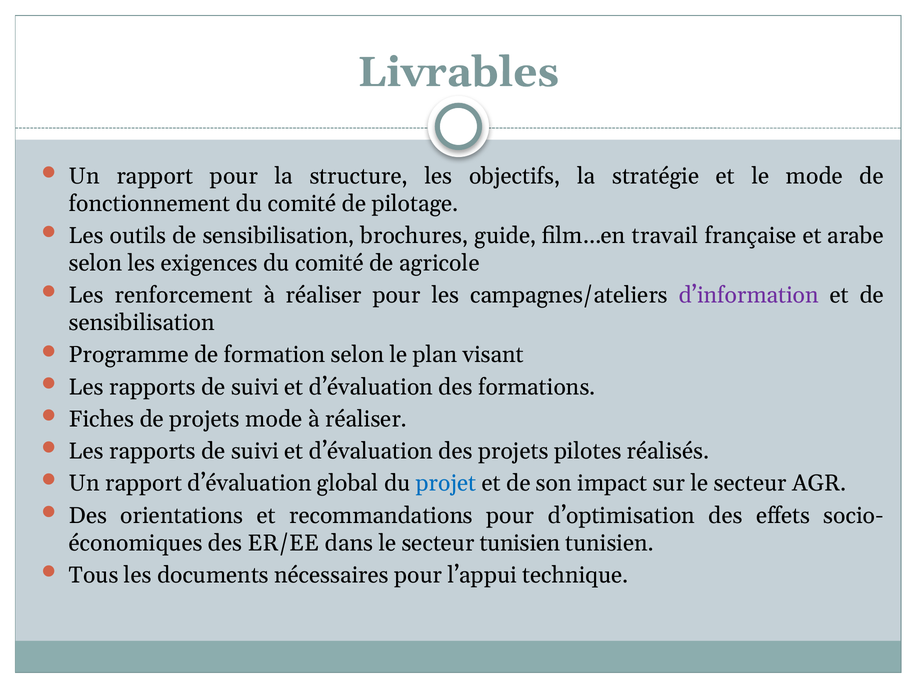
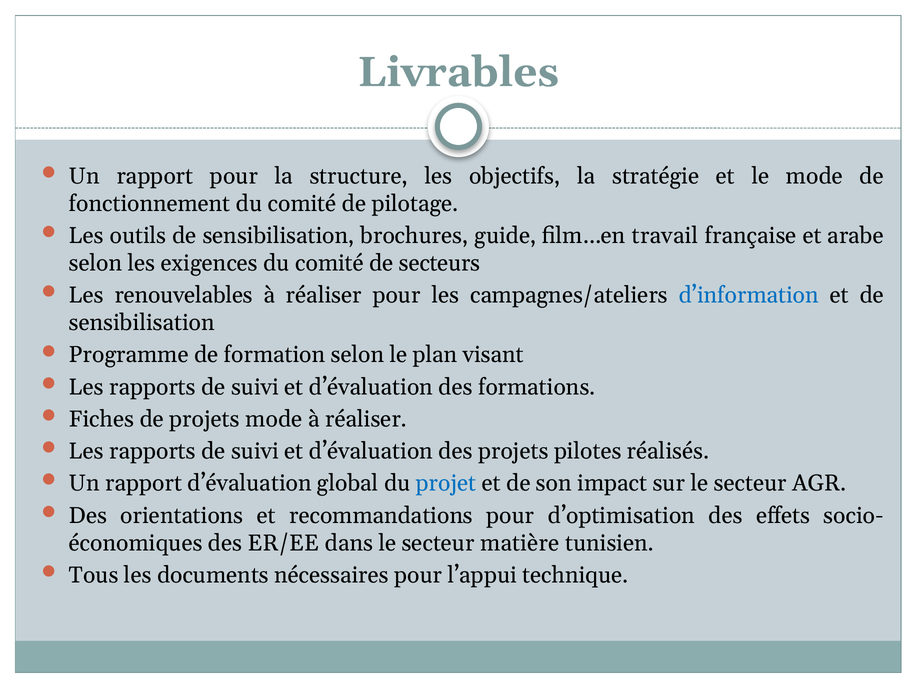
agricole: agricole -> secteurs
renforcement: renforcement -> renouvelables
d’information colour: purple -> blue
secteur tunisien: tunisien -> matière
